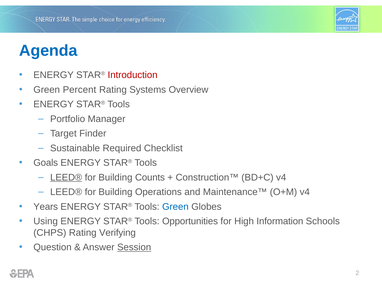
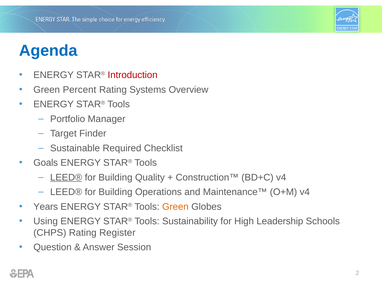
Counts: Counts -> Quality
Green at (175, 207) colour: blue -> orange
Opportunities: Opportunities -> Sustainability
Information: Information -> Leadership
Verifying: Verifying -> Register
Session underline: present -> none
